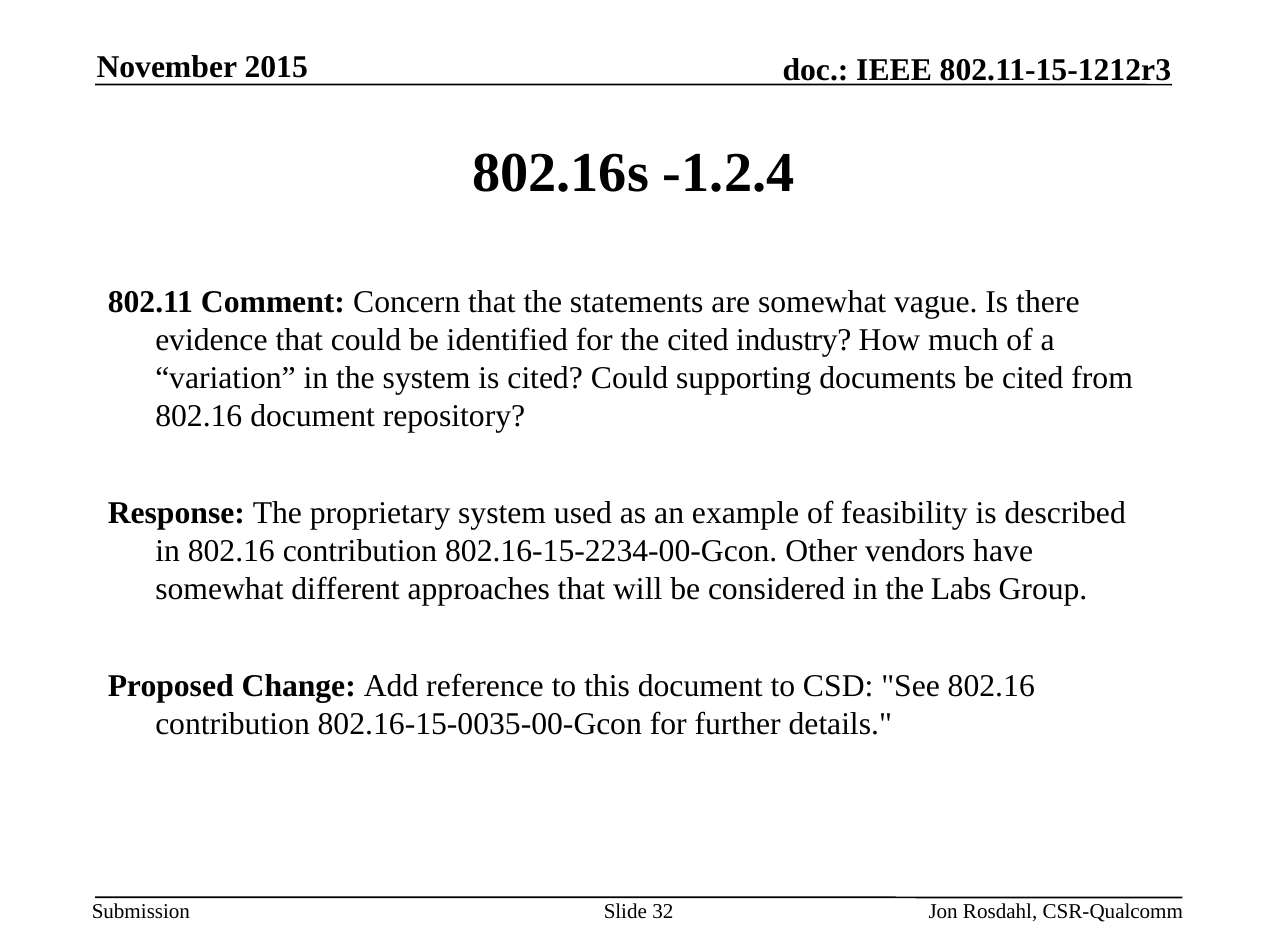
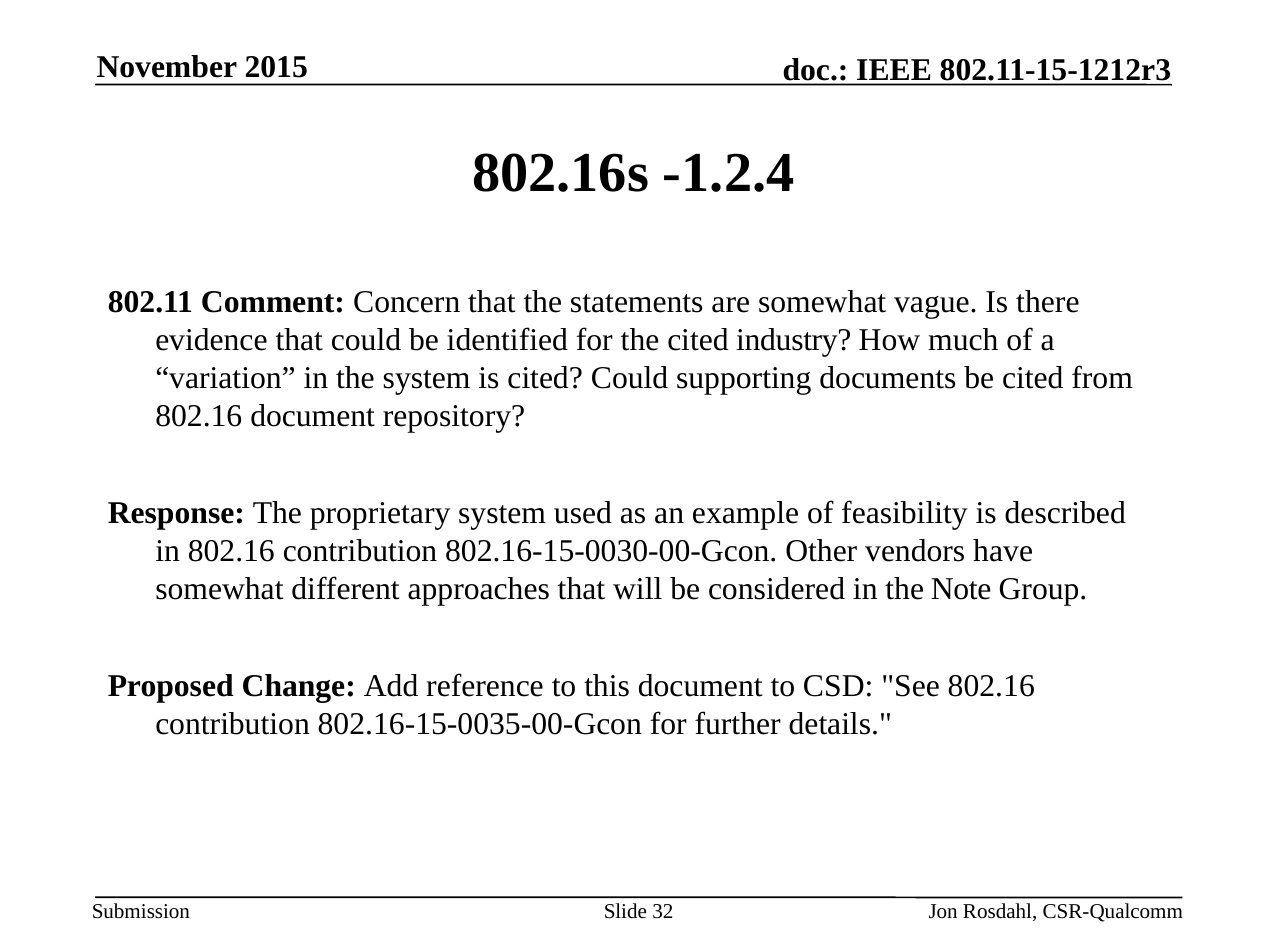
802.16-15-2234-00-Gcon: 802.16-15-2234-00-Gcon -> 802.16-15-0030-00-Gcon
Labs: Labs -> Note
